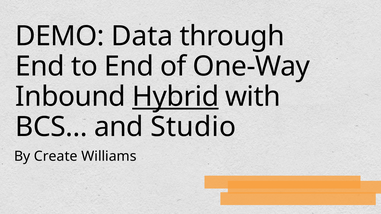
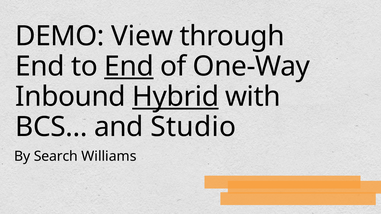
Data: Data -> View
End at (129, 66) underline: none -> present
Create: Create -> Search
